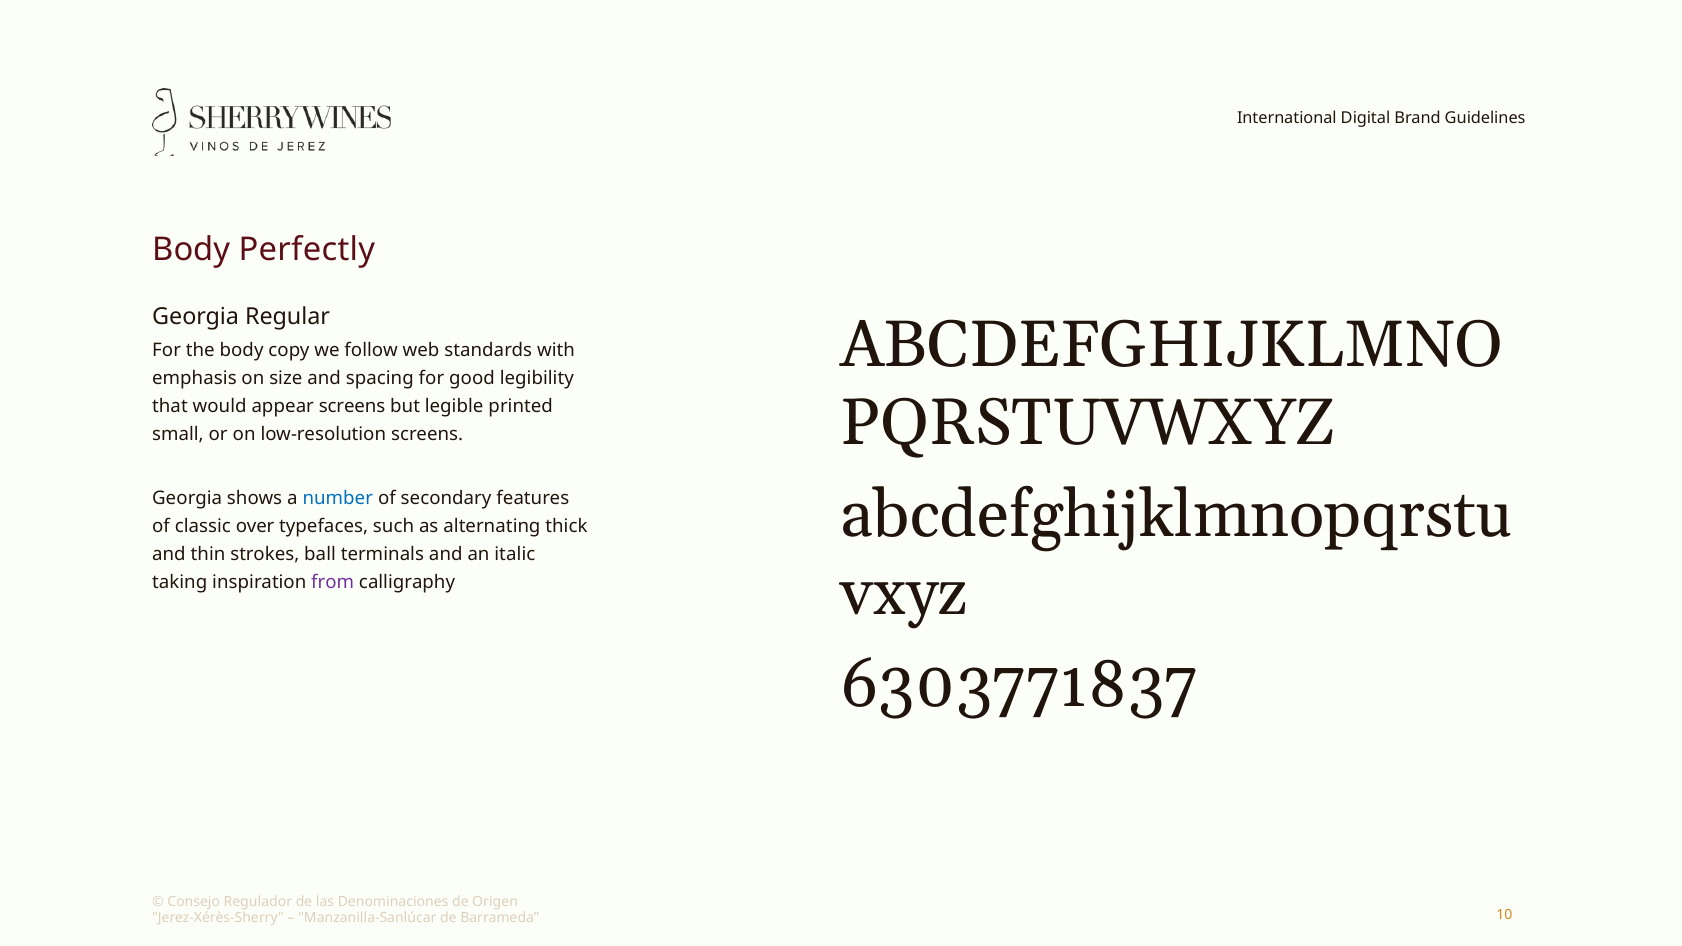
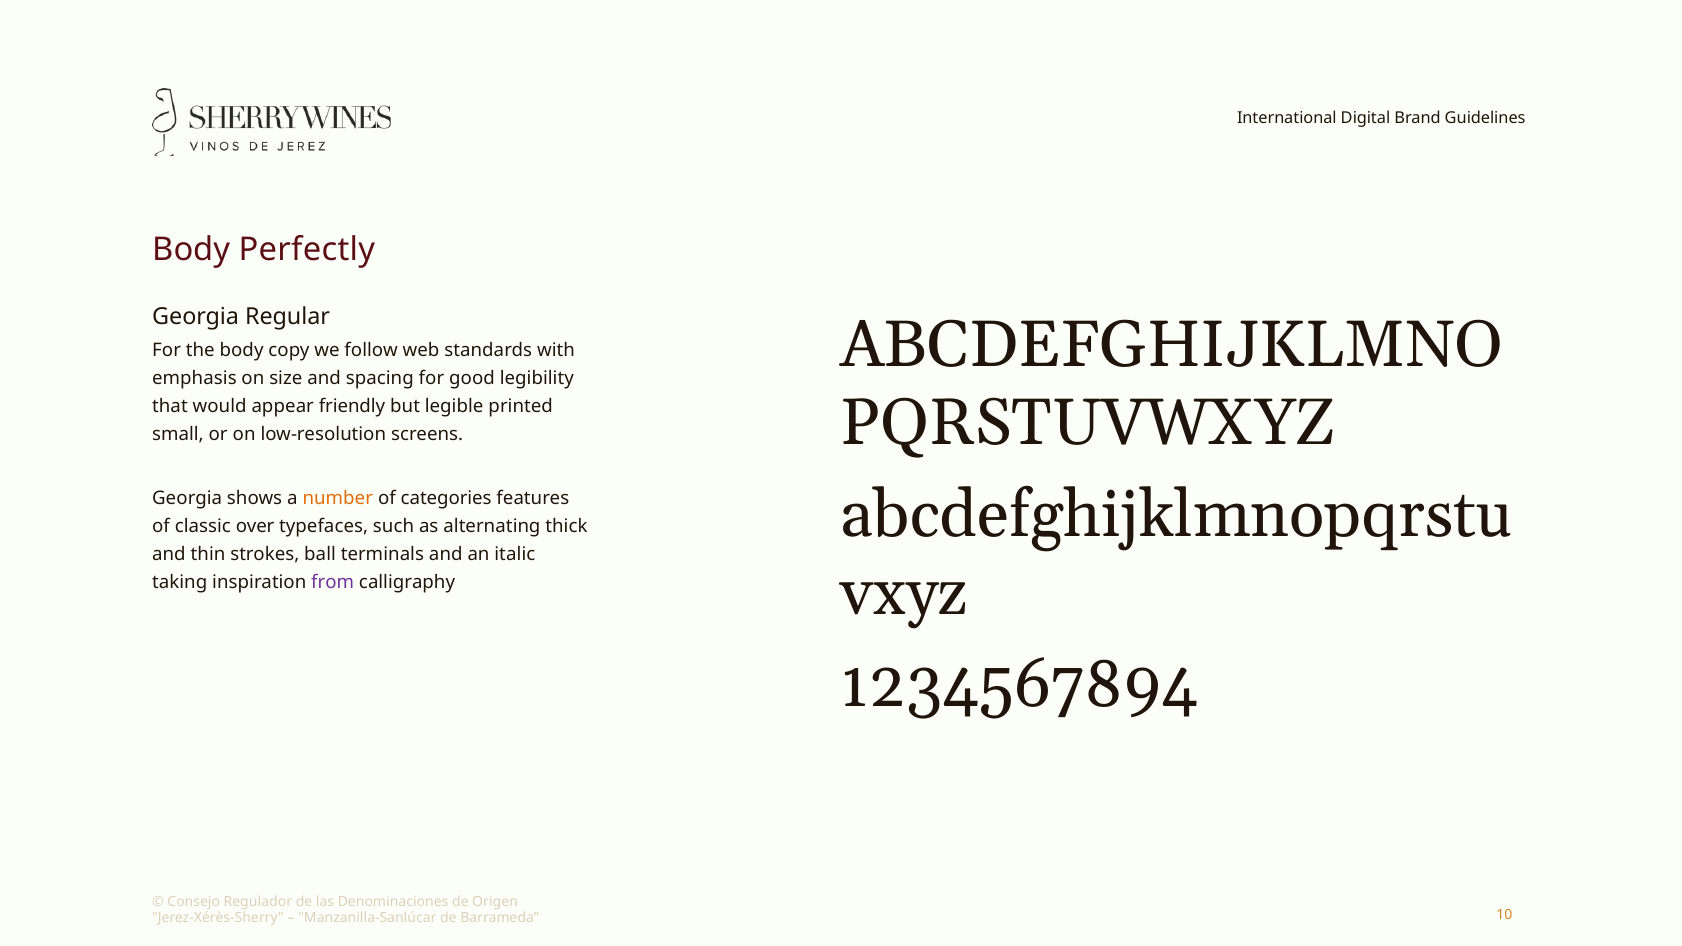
appear screens: screens -> friendly
number colour: blue -> orange
secondary: secondary -> categories
6303771837: 6303771837 -> 1234567894
